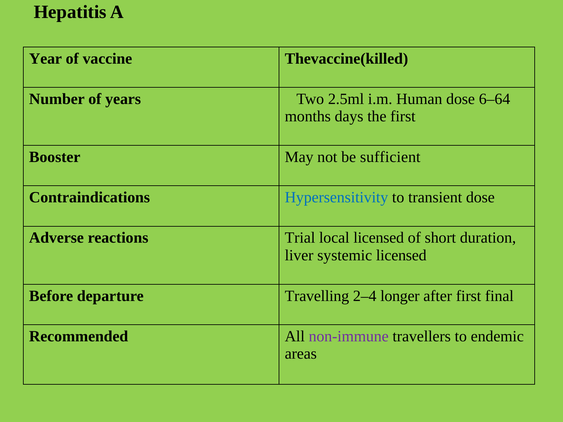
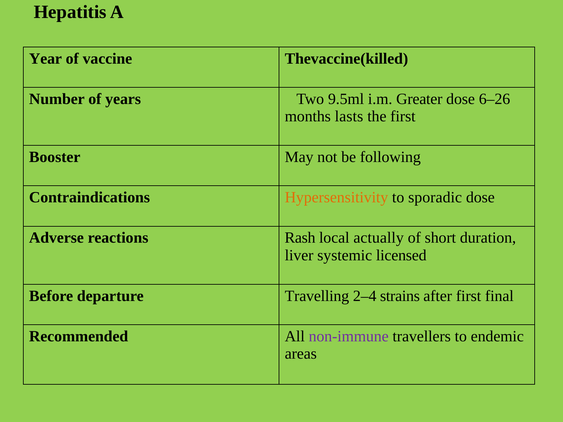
2.5ml: 2.5ml -> 9.5ml
Human: Human -> Greater
6–64: 6–64 -> 6–26
days: days -> lasts
sufficient: sufficient -> following
Hypersensitivity colour: blue -> orange
transient: transient -> sporadic
Trial: Trial -> Rash
local licensed: licensed -> actually
longer: longer -> strains
